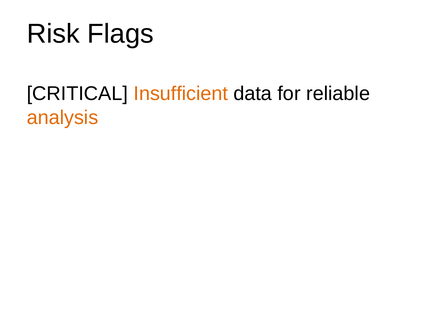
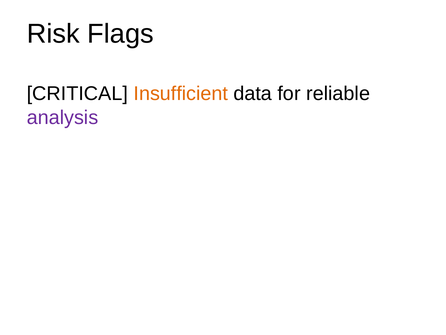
analysis colour: orange -> purple
